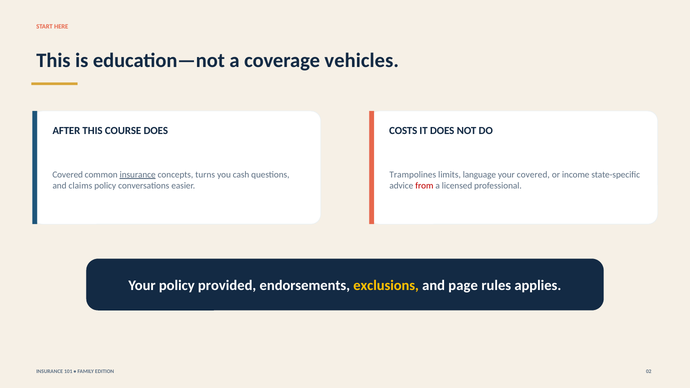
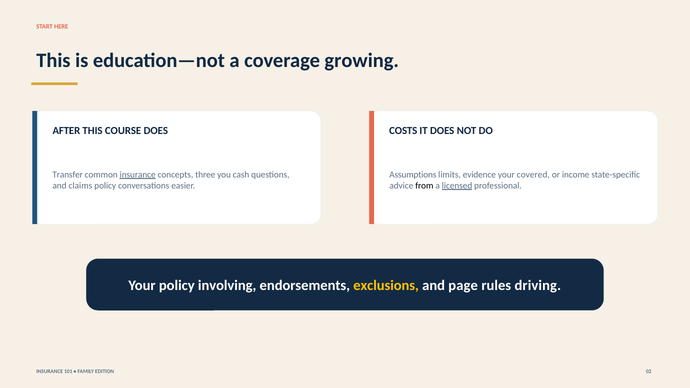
vehicles: vehicles -> growing
Covered at (68, 175): Covered -> Transfer
turns: turns -> three
Trampolines: Trampolines -> Assumptions
language: language -> evidence
from colour: red -> black
licensed underline: none -> present
provided: provided -> involving
applies: applies -> driving
